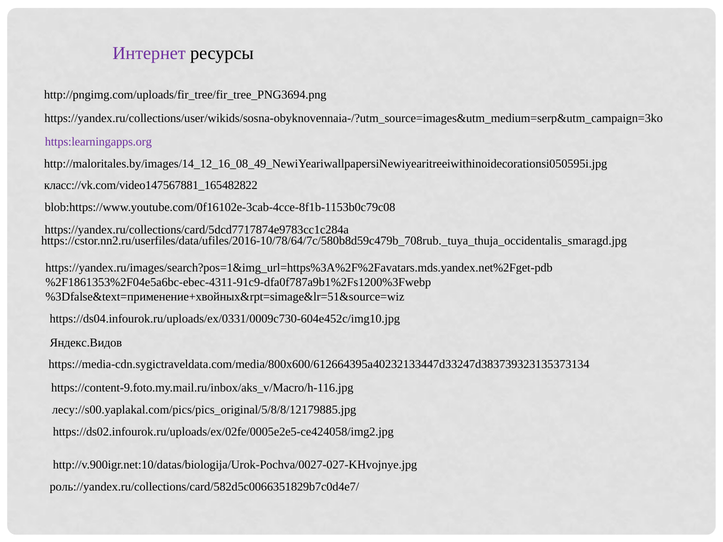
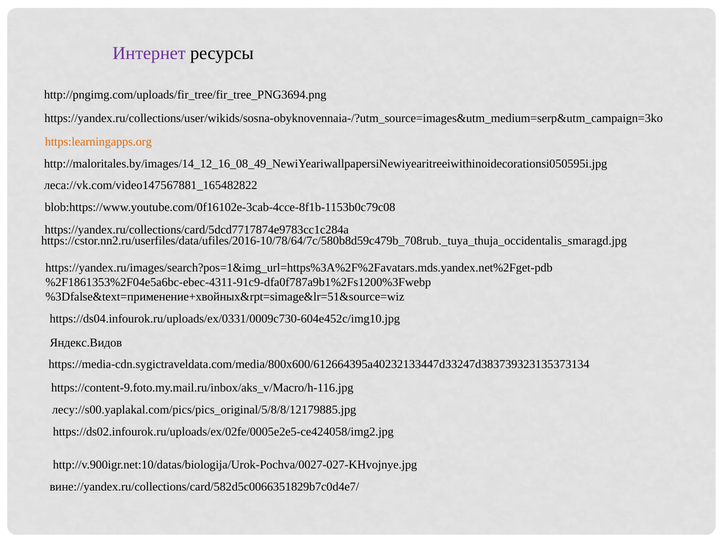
https:learningapps.org colour: purple -> orange
класс://vk.com/video147567881_165482822: класс://vk.com/video147567881_165482822 -> леса://vk.com/video147567881_165482822
роль://yandex.ru/collections/card/582d5c0066351829b7c0d4e7/: роль://yandex.ru/collections/card/582d5c0066351829b7c0d4e7/ -> вине://yandex.ru/collections/card/582d5c0066351829b7c0d4e7/
